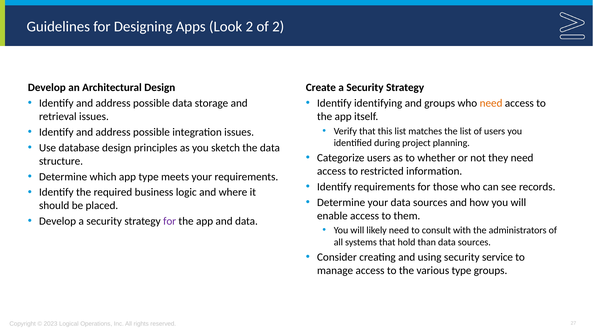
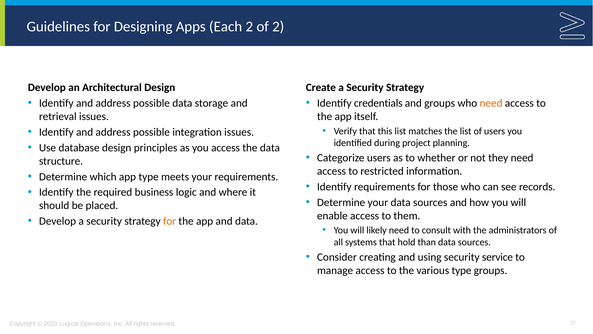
Look: Look -> Each
identifying: identifying -> credentials
you sketch: sketch -> access
for at (170, 221) colour: purple -> orange
